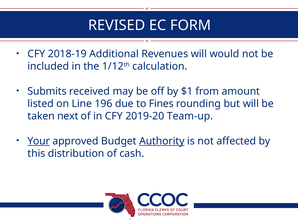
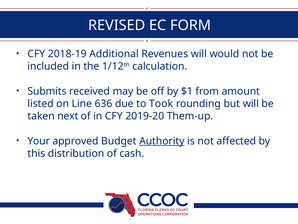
196: 196 -> 636
Fines: Fines -> Took
Team-up: Team-up -> Them-up
Your underline: present -> none
